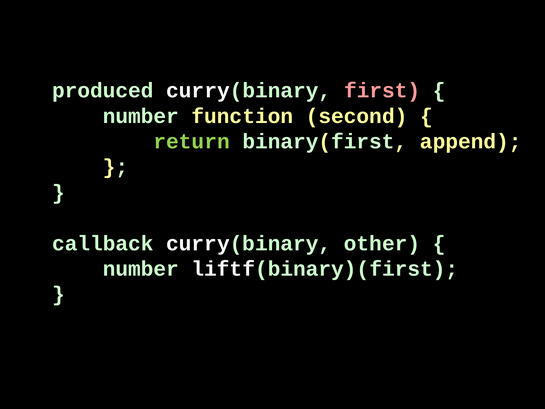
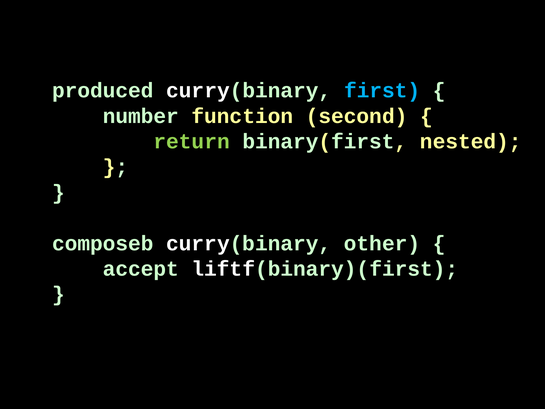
first colour: pink -> light blue
append: append -> nested
callback: callback -> composeb
number at (141, 269): number -> accept
